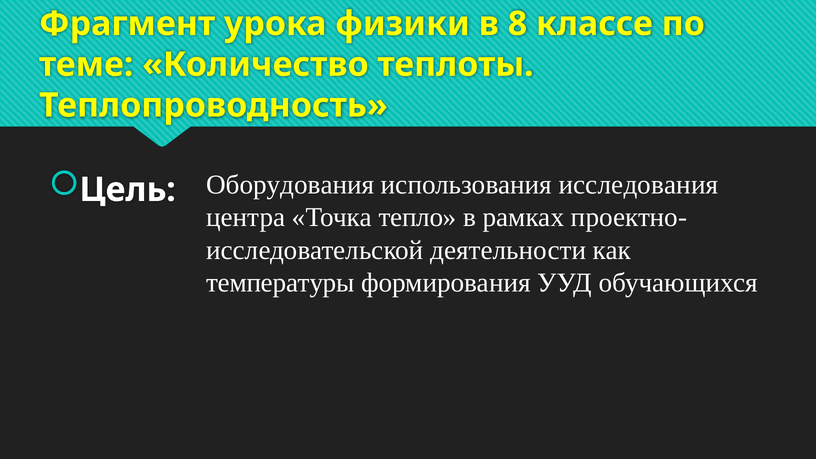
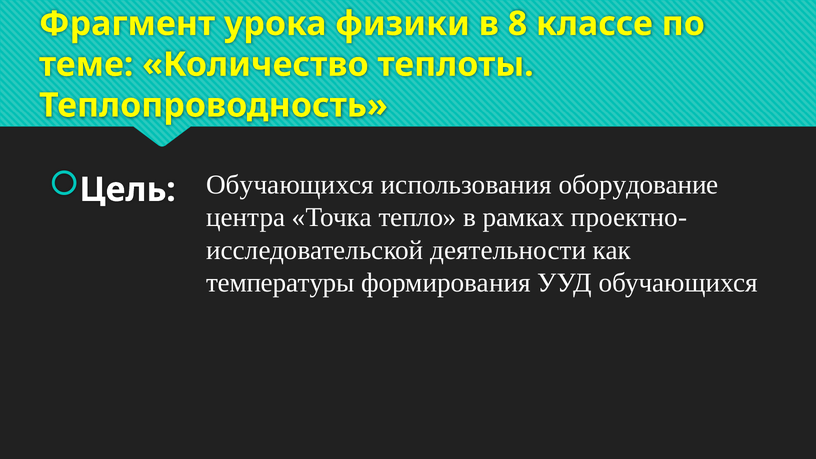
Цель Оборудования: Оборудования -> Обучающихся
исследования: исследования -> оборудование
